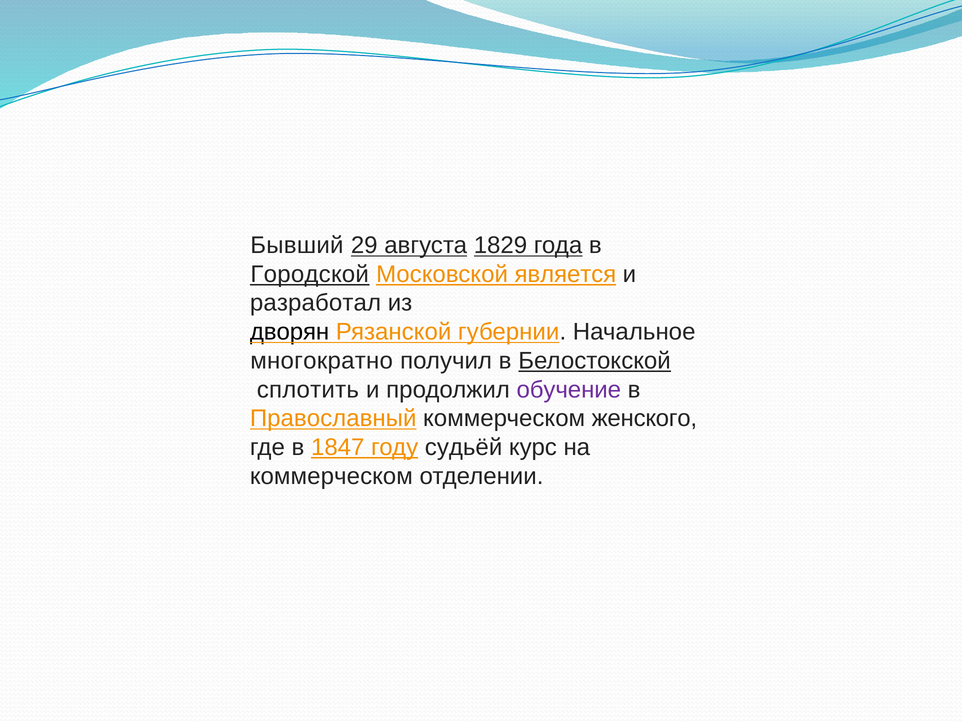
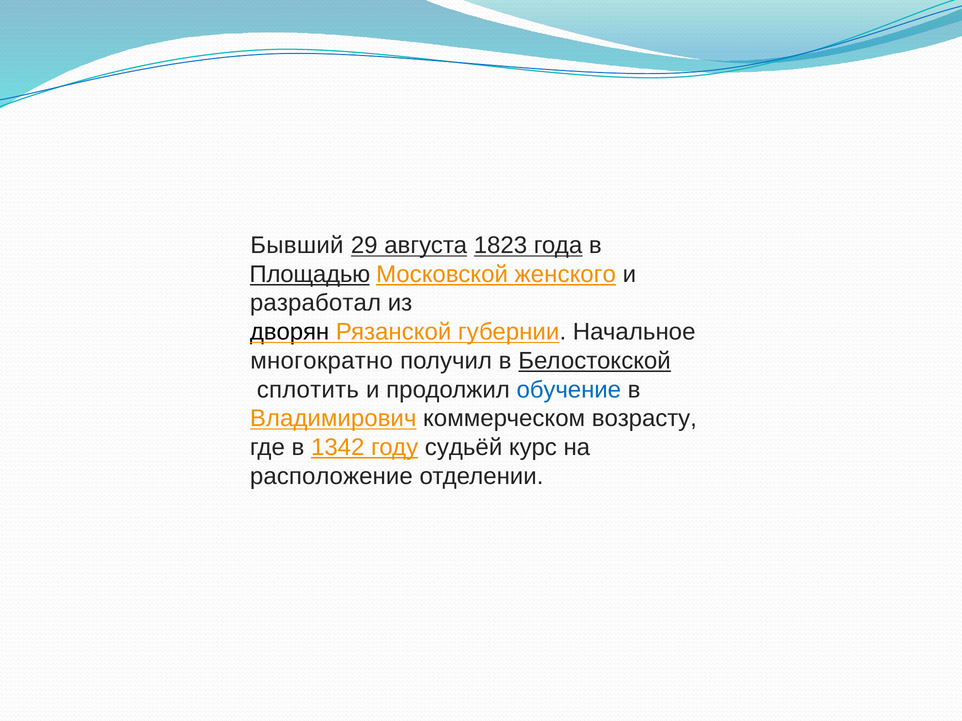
1829: 1829 -> 1823
Городской: Городской -> Площадью
является: является -> женского
обучение colour: purple -> blue
Православный: Православный -> Владимирович
женского: женского -> возрасту
1847: 1847 -> 1342
коммерческом at (331, 476): коммерческом -> расположение
